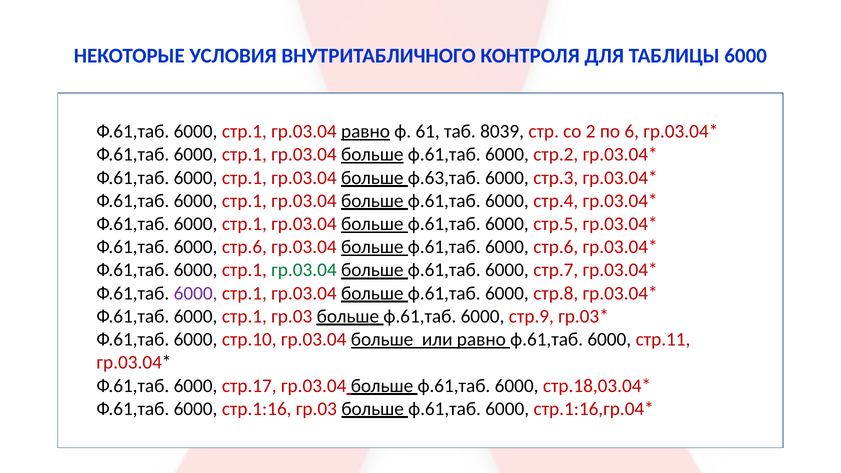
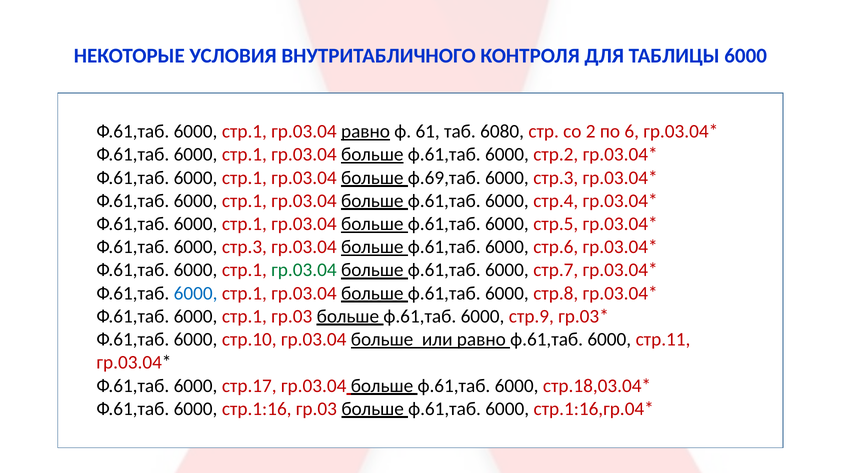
8039: 8039 -> 6080
ф.63,таб: ф.63,таб -> ф.69,таб
стр.6 at (244, 247): стр.6 -> стр.3
6000 at (196, 293) colour: purple -> blue
